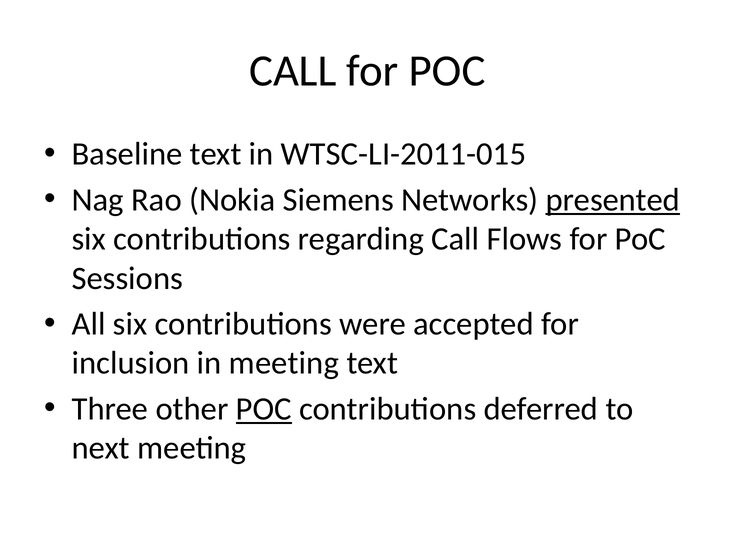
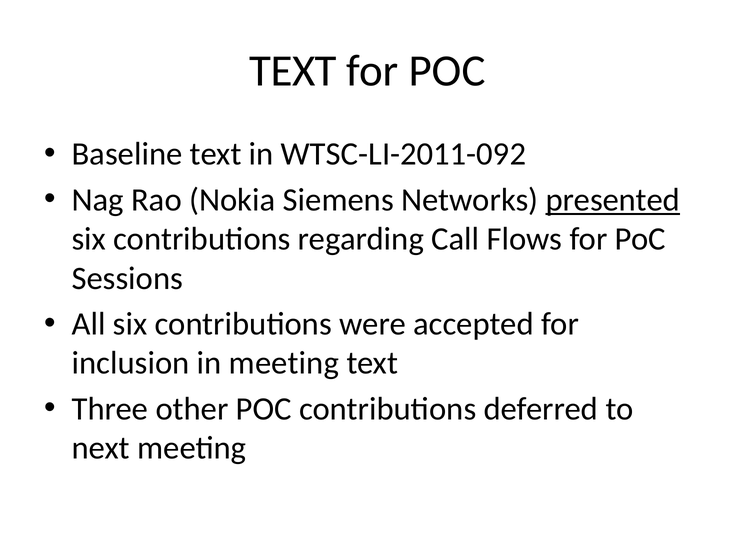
CALL at (293, 71): CALL -> TEXT
WTSC-LI-2011-015: WTSC-LI-2011-015 -> WTSC-LI-2011-092
POC at (264, 409) underline: present -> none
